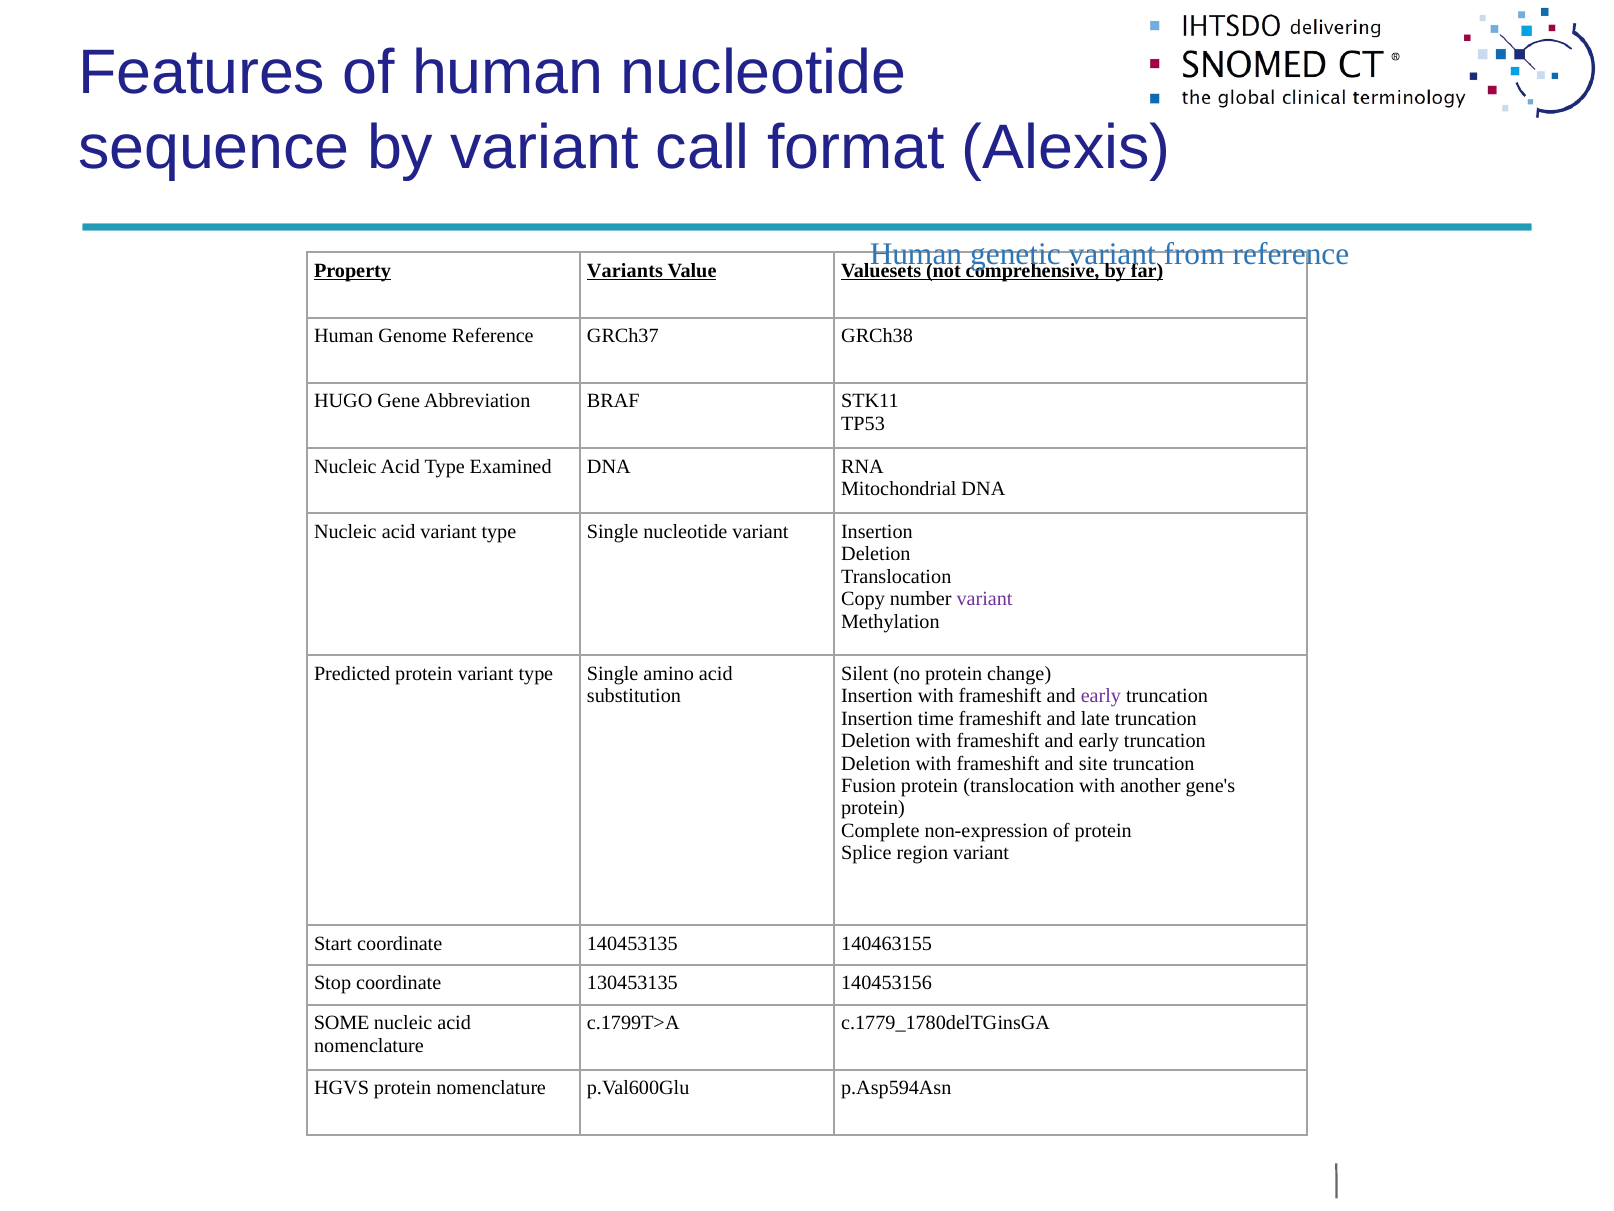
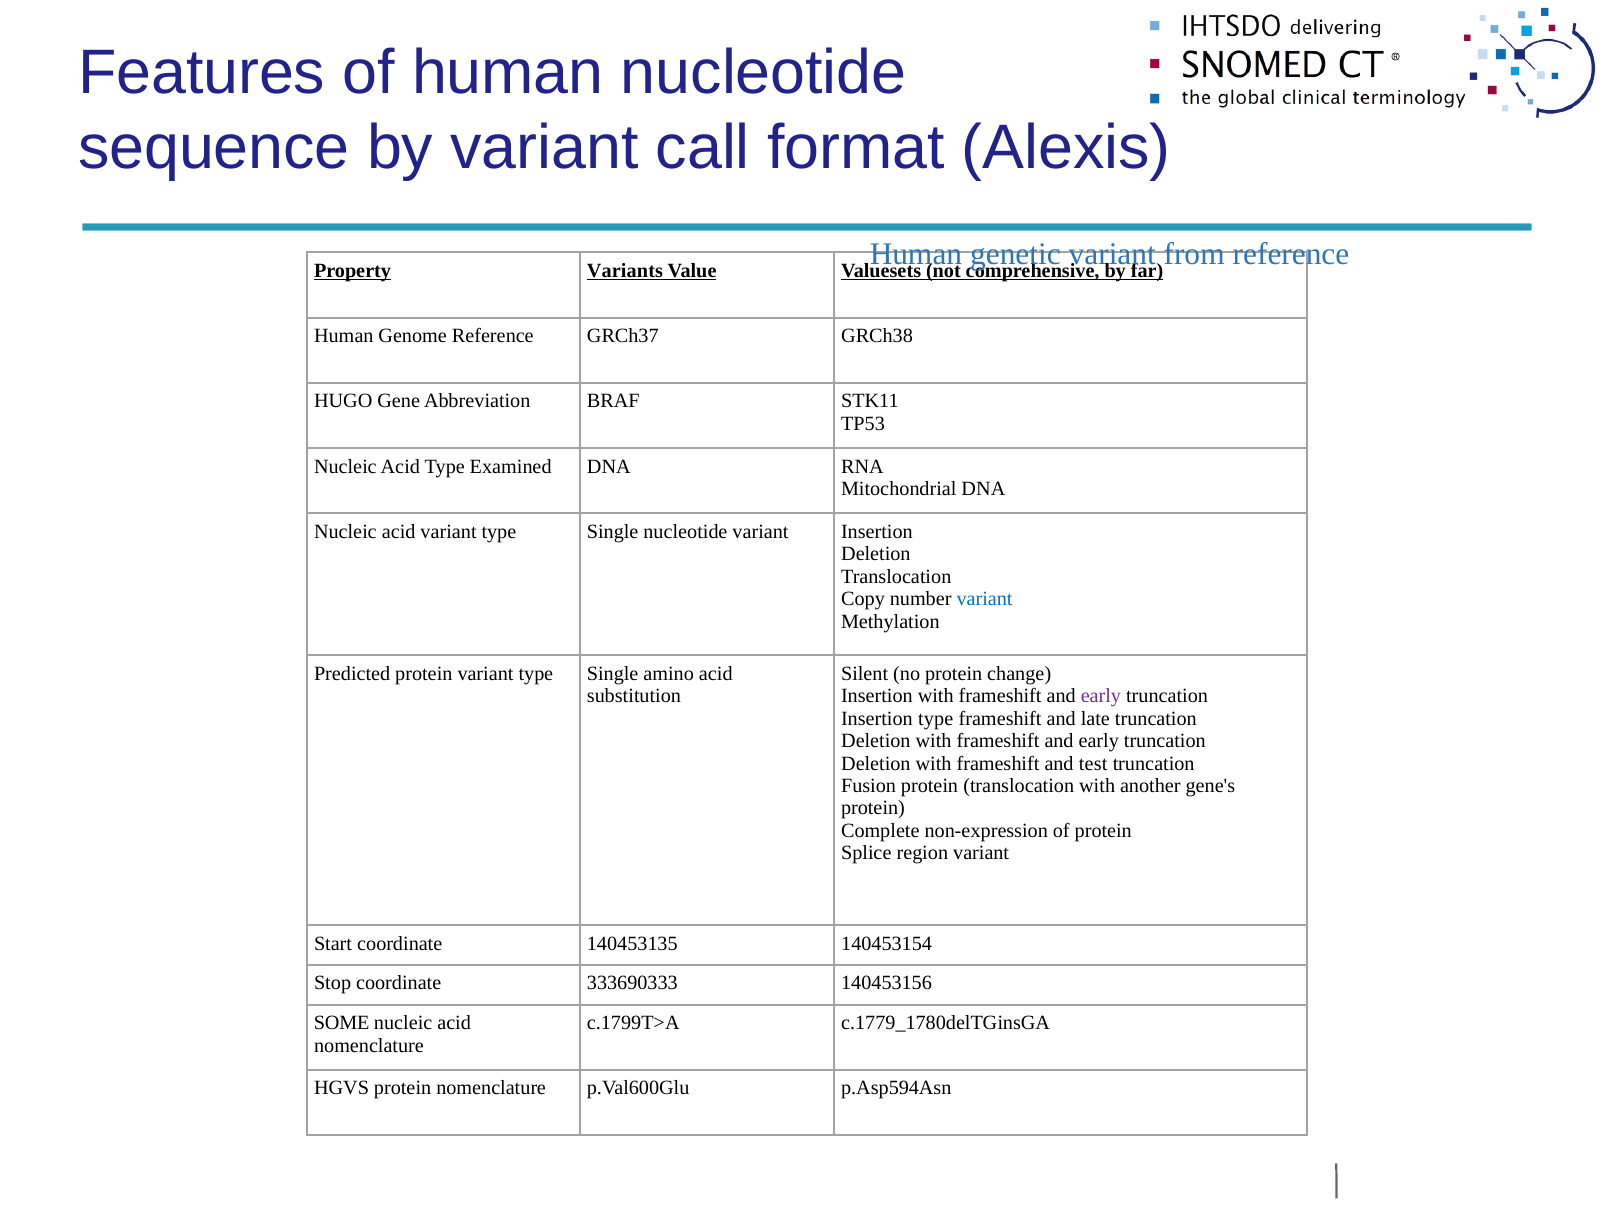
variant at (985, 599) colour: purple -> blue
Insertion time: time -> type
site: site -> test
140463155: 140463155 -> 140453154
130453135: 130453135 -> 333690333
